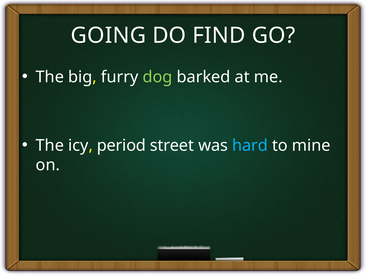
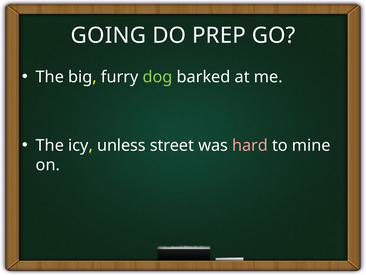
FIND: FIND -> PREP
period: period -> unless
hard colour: light blue -> pink
